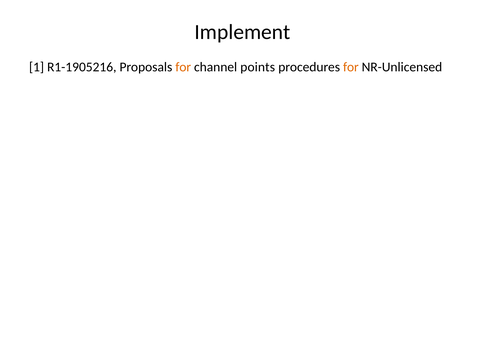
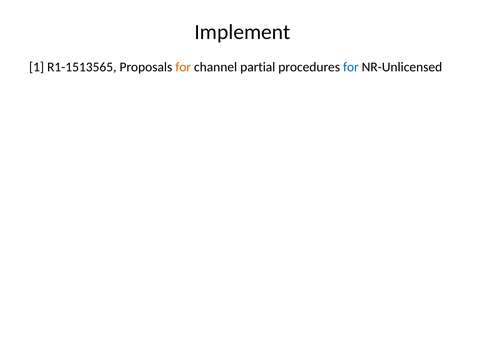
R1-1905216: R1-1905216 -> R1-1513565
points: points -> partial
for at (351, 67) colour: orange -> blue
